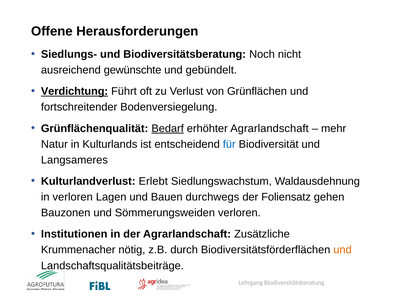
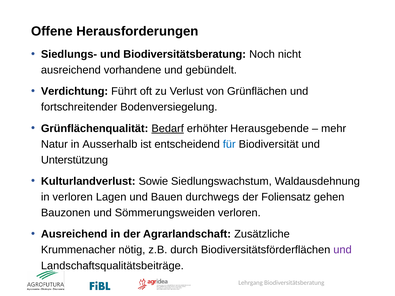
gewünschte: gewünschte -> vorhandene
Verdichtung underline: present -> none
erhöhter Agrarlandschaft: Agrarlandschaft -> Herausgebende
Kulturlands: Kulturlands -> Ausserhalb
Langsameres: Langsameres -> Unterstützung
Erlebt: Erlebt -> Sowie
Institutionen at (74, 234): Institutionen -> Ausreichend
und at (343, 250) colour: orange -> purple
